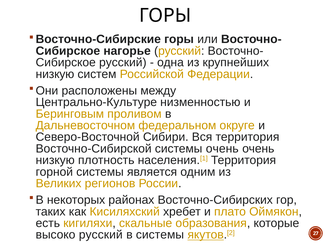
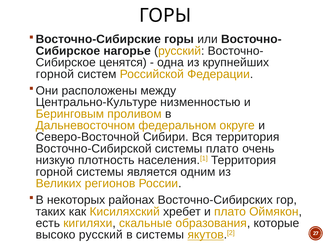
русский at (123, 63): русский -> ценятся
низкую at (55, 74): низкую -> горной
системы очень: очень -> плато
